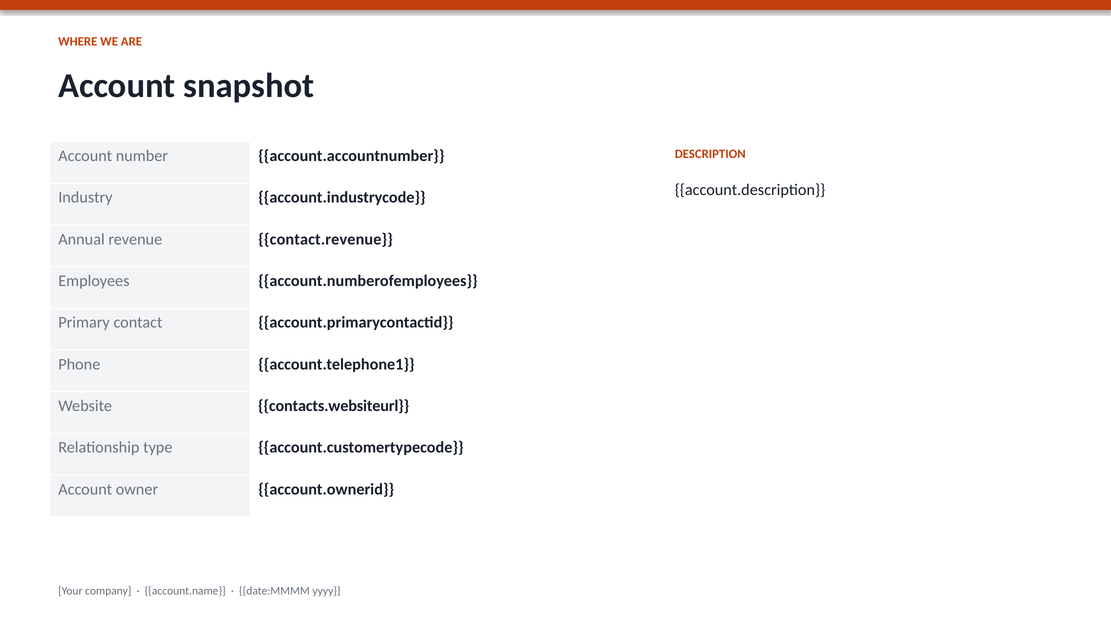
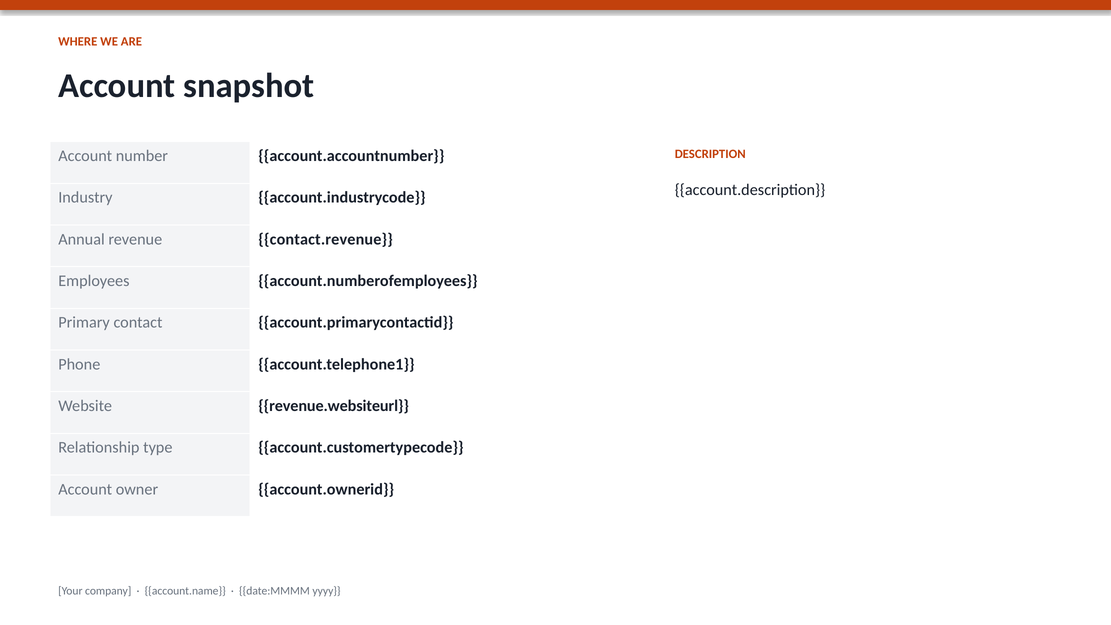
contacts.websiteurl: contacts.websiteurl -> revenue.websiteurl
